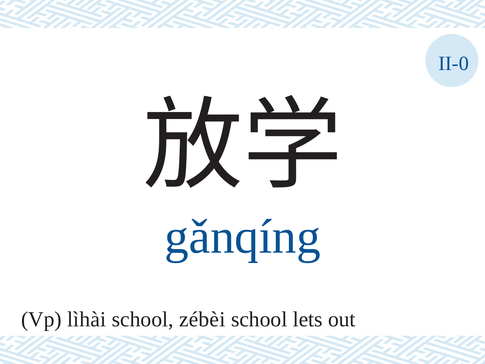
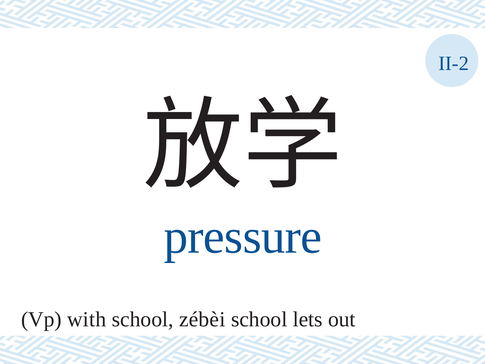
II-0: II-0 -> II-2
gǎnqíng: gǎnqíng -> pressure
lìhài: lìhài -> with
